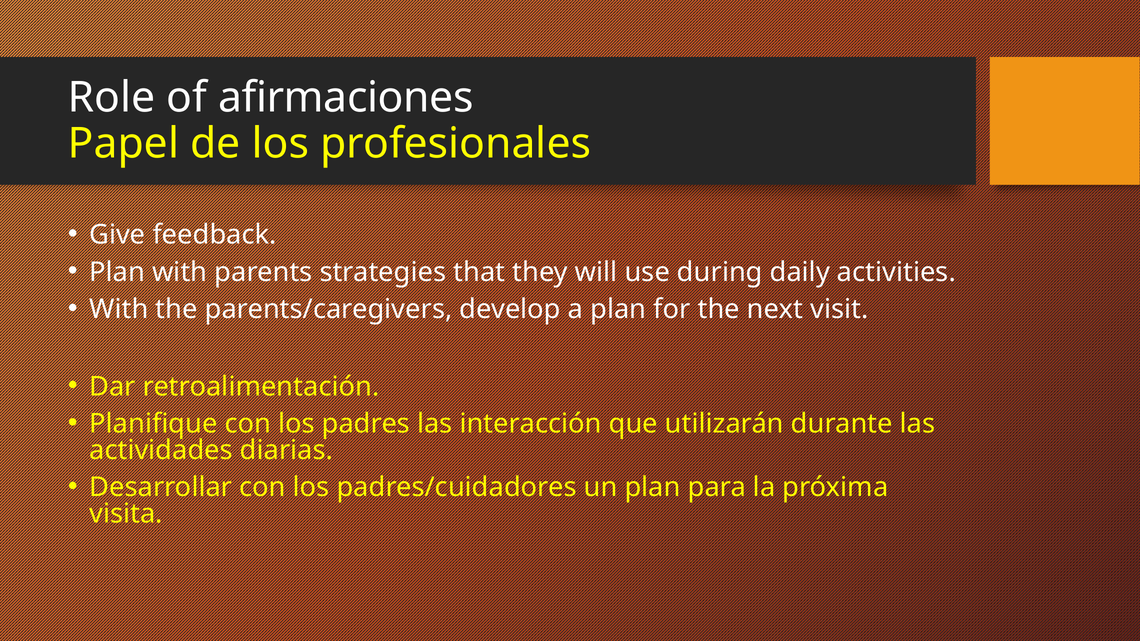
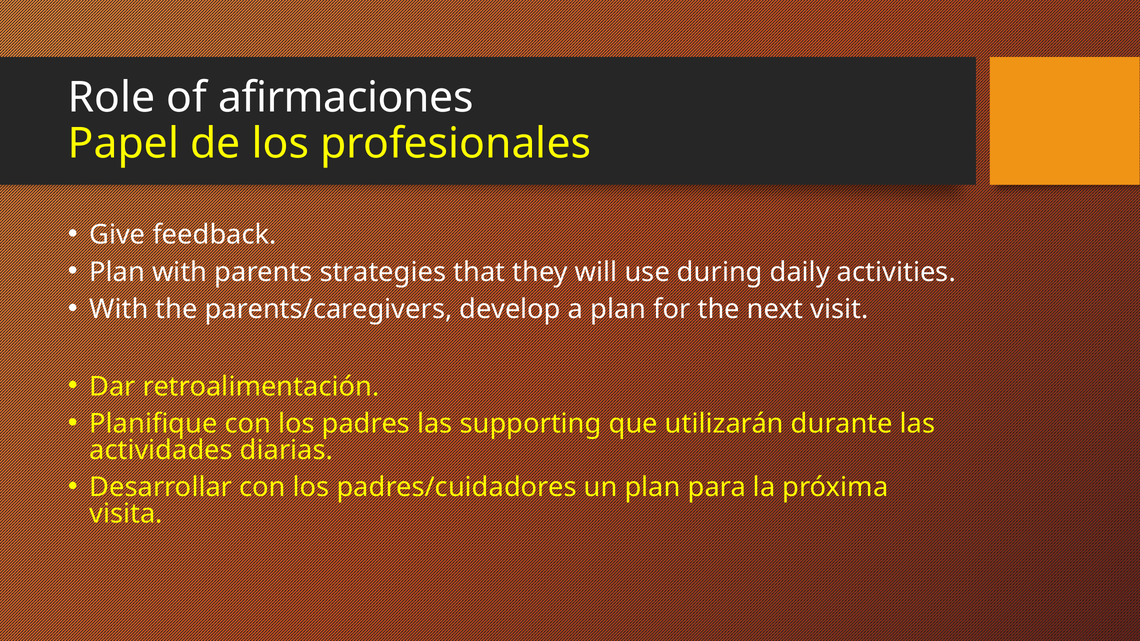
interacción: interacción -> supporting
